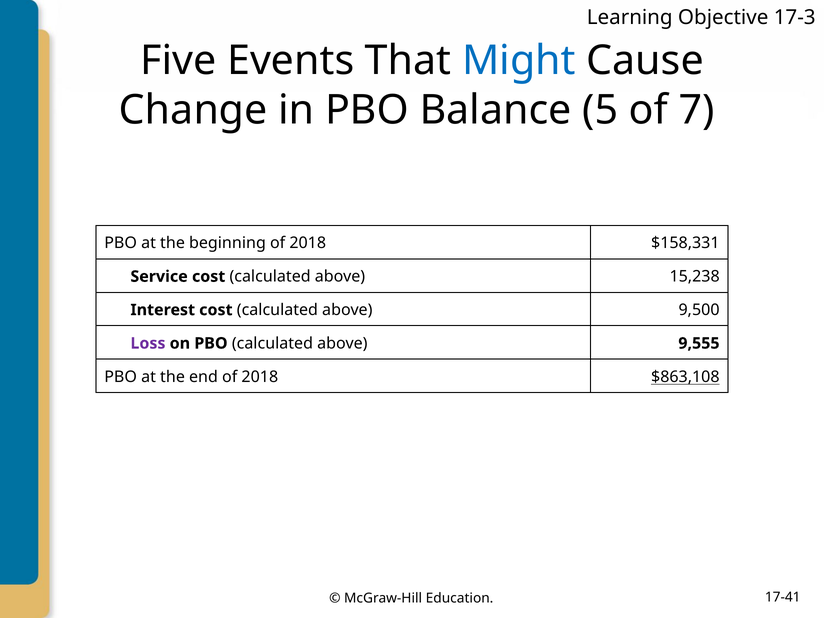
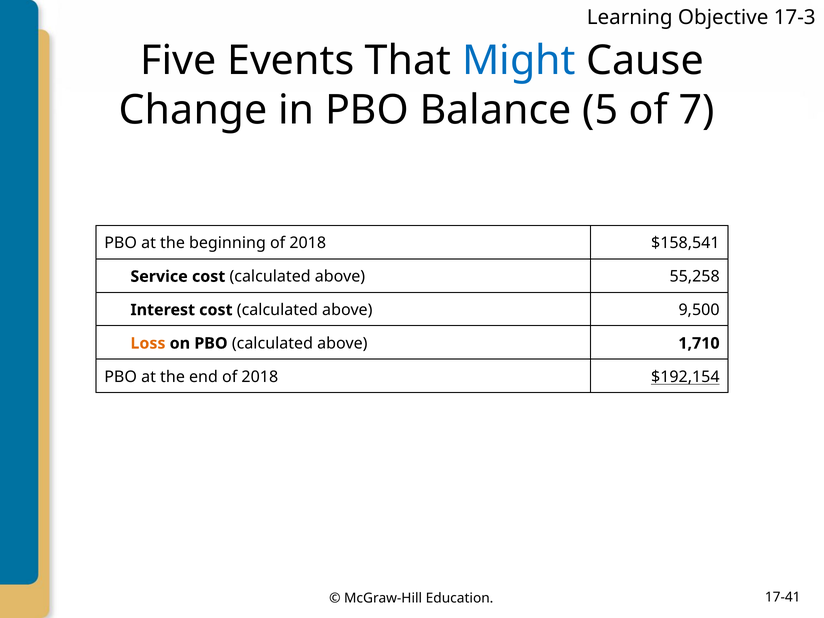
$158,331: $158,331 -> $158,541
15,238: 15,238 -> 55,258
Loss colour: purple -> orange
9,555: 9,555 -> 1,710
$863,108: $863,108 -> $192,154
